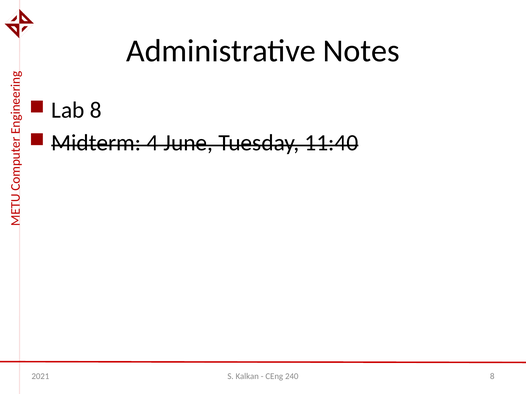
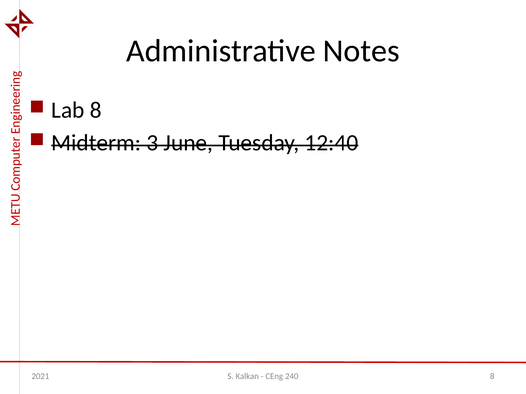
4: 4 -> 3
11:40: 11:40 -> 12:40
